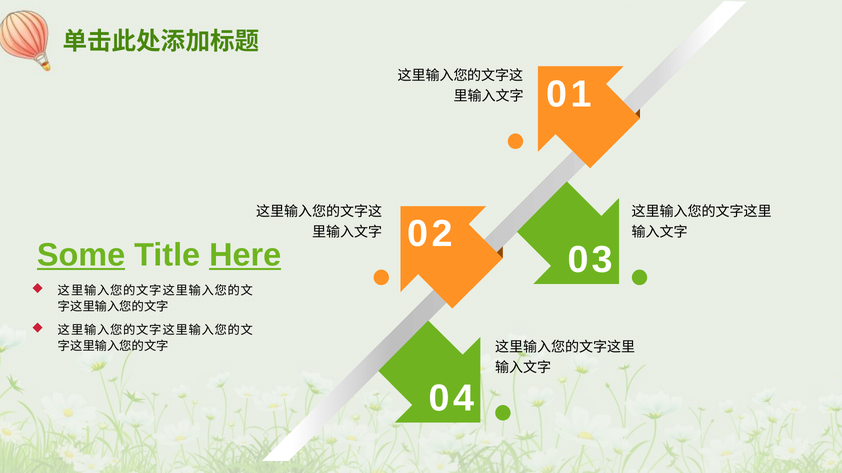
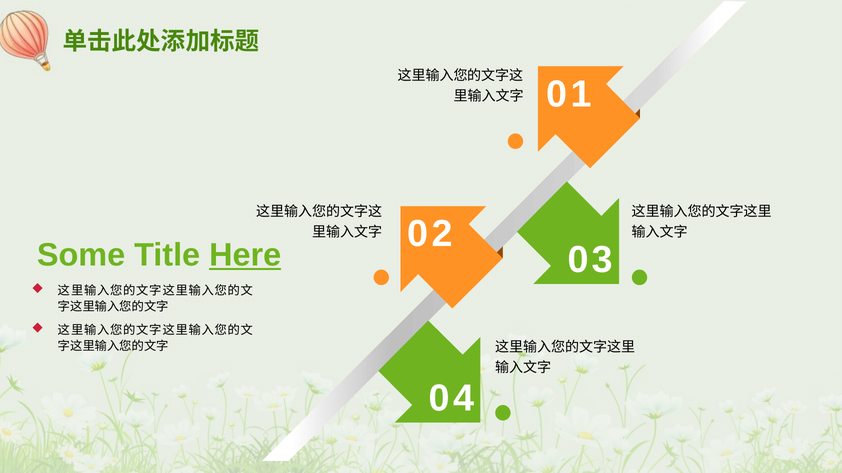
Some underline: present -> none
